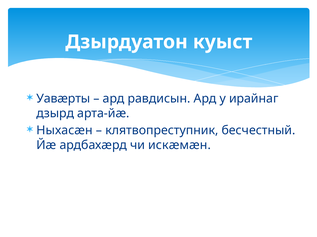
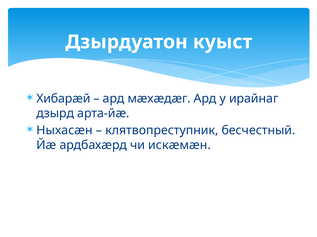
Уавæрты: Уавæрты -> Хибарæй
равдисын: равдисын -> мæхæдæг
